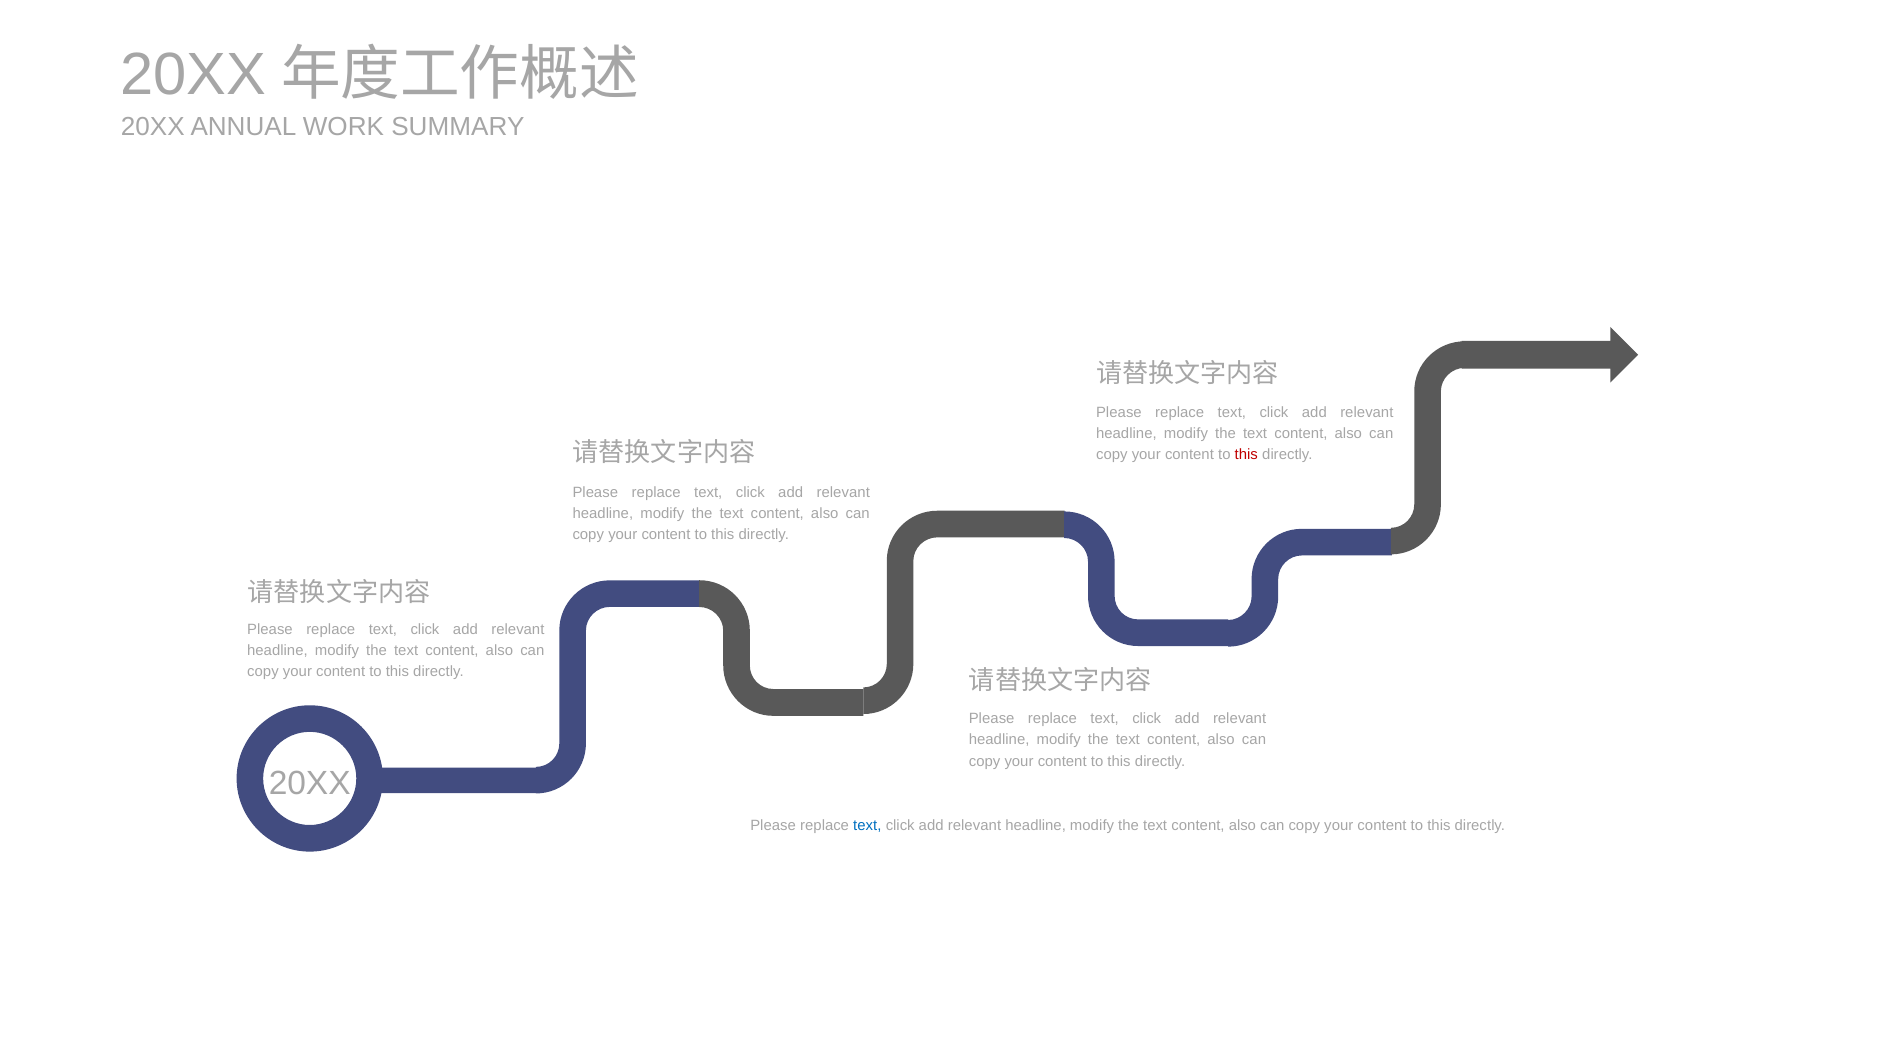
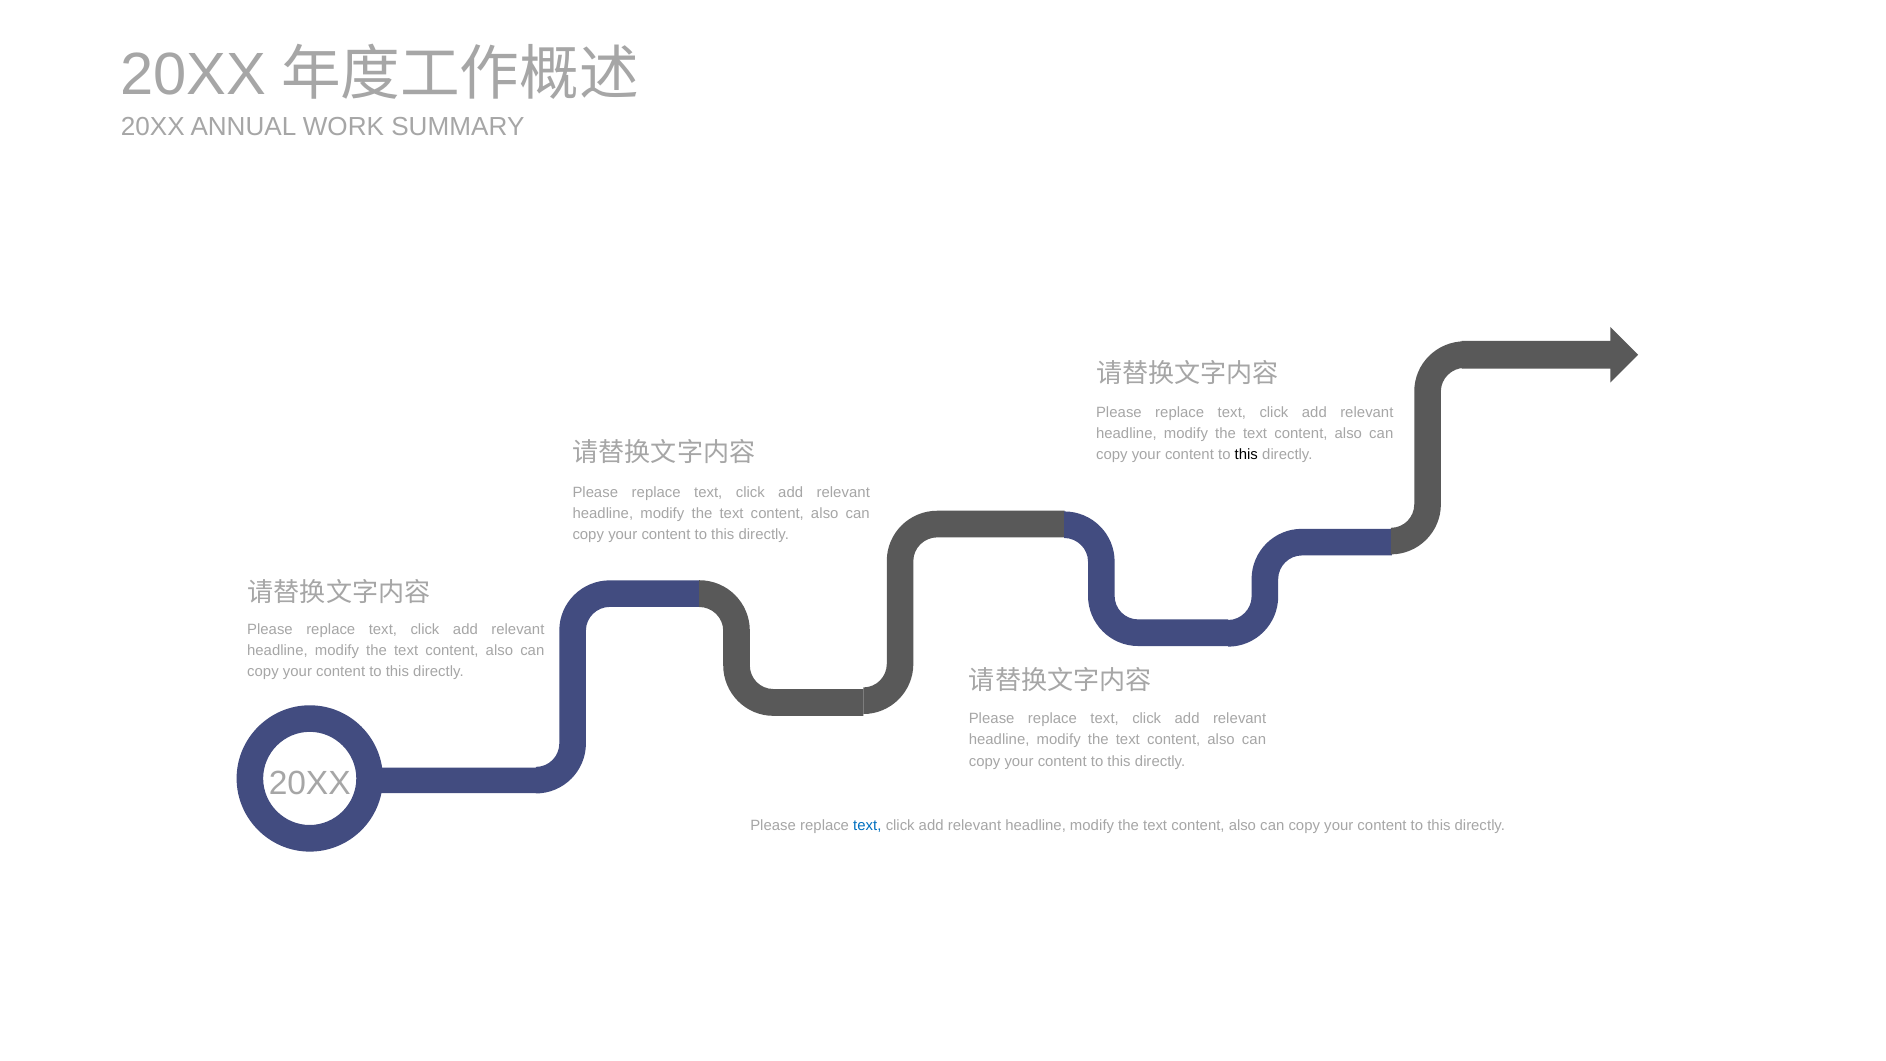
this at (1246, 455) colour: red -> black
